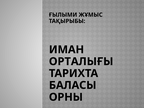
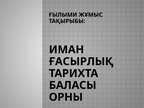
ОРТАЛЫҒЫ: ОРТАЛЫҒЫ -> ҒАСЫРЛЫҚ
